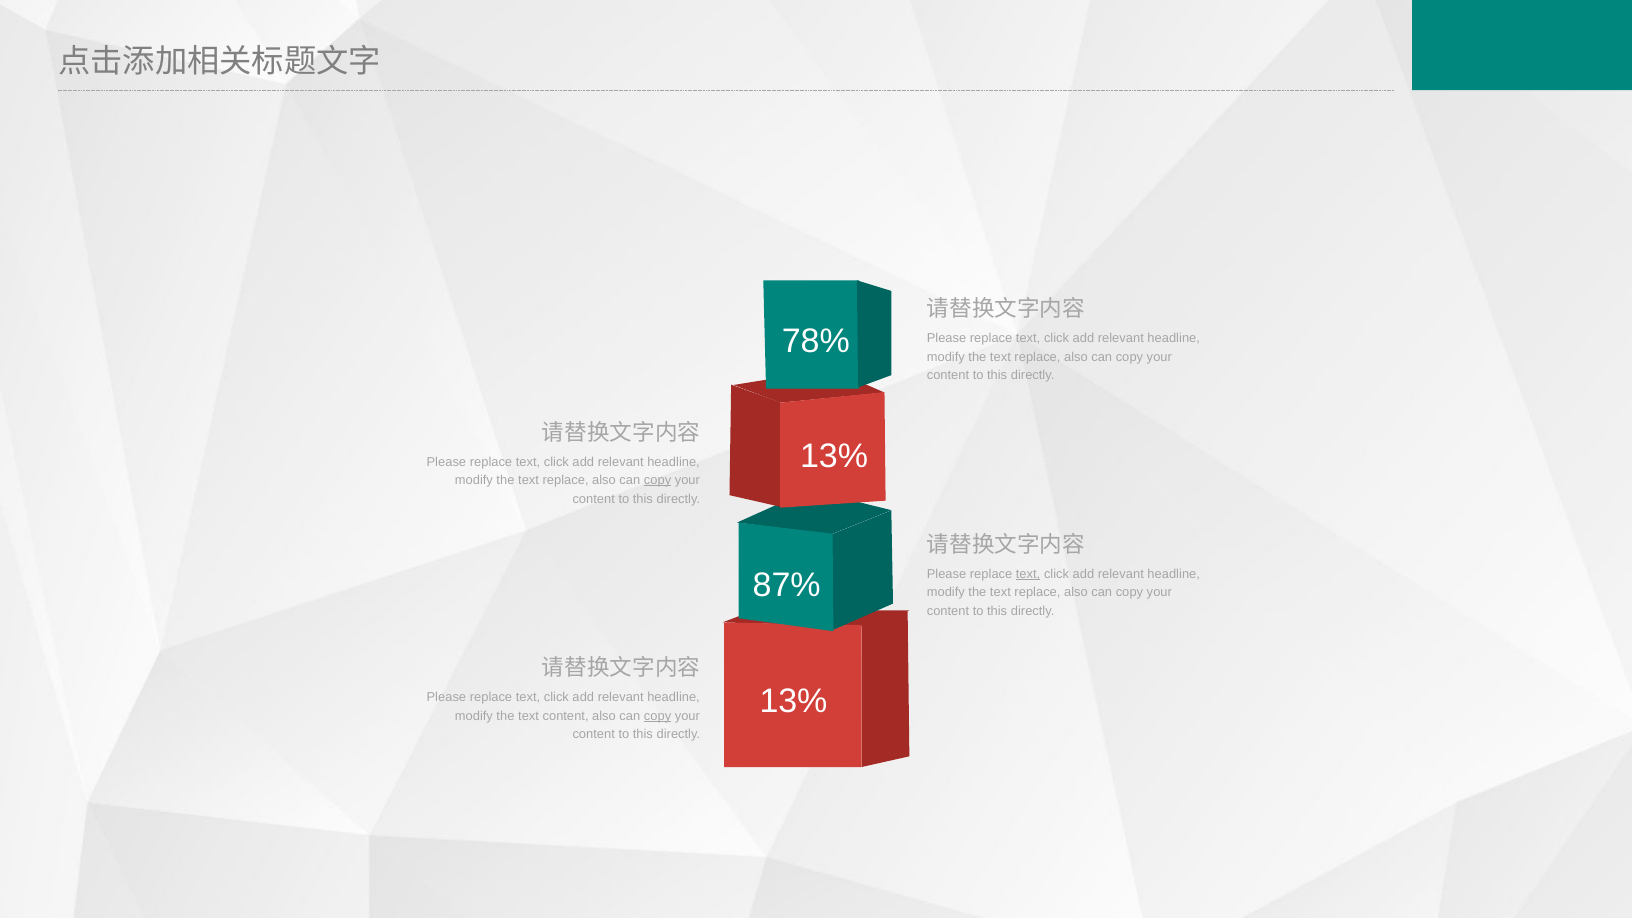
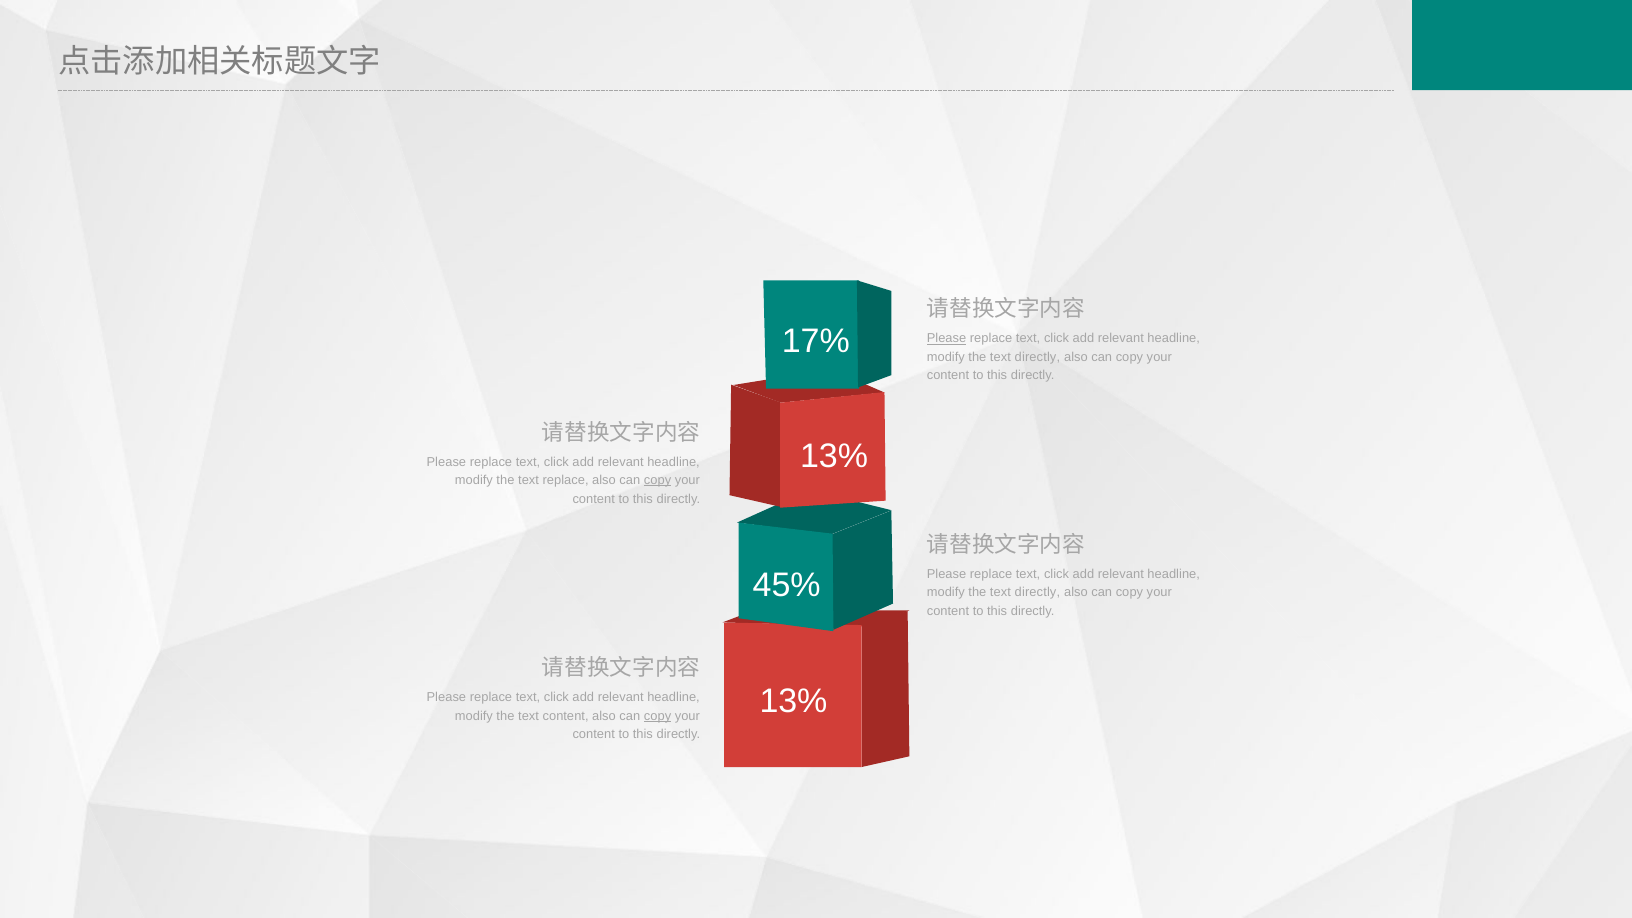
78%: 78% -> 17%
Please at (947, 338) underline: none -> present
replace at (1037, 357): replace -> directly
text at (1028, 574) underline: present -> none
87%: 87% -> 45%
replace at (1037, 593): replace -> directly
